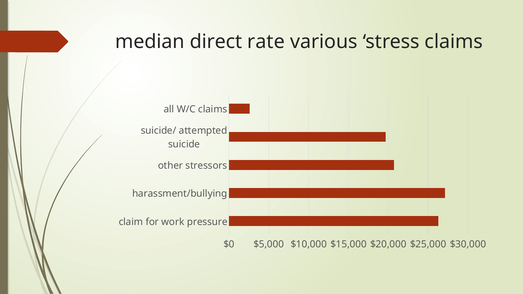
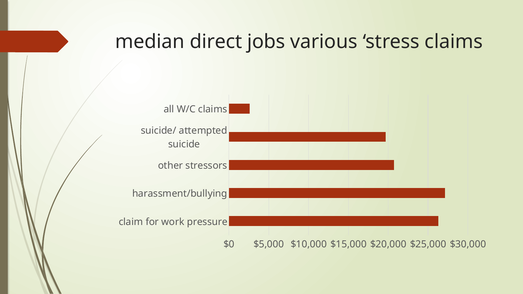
rate: rate -> jobs
